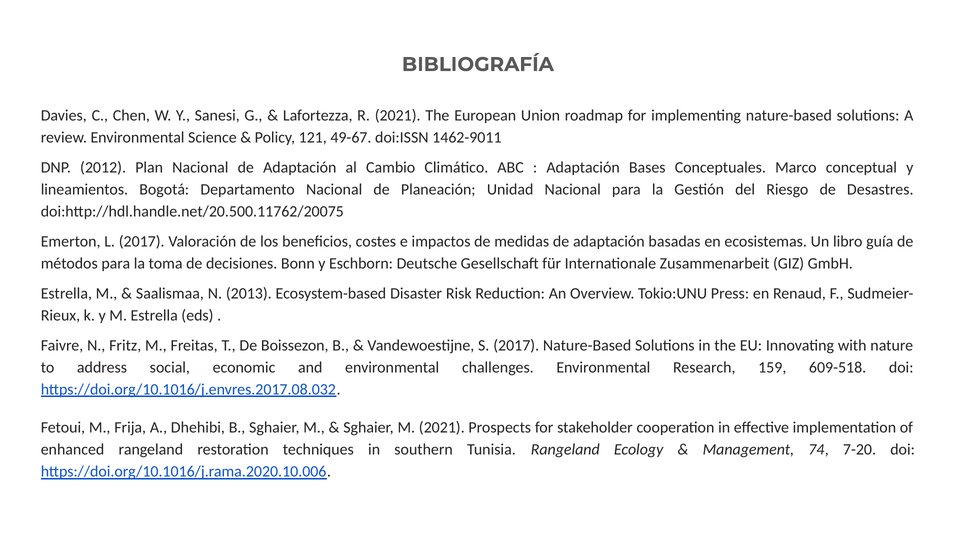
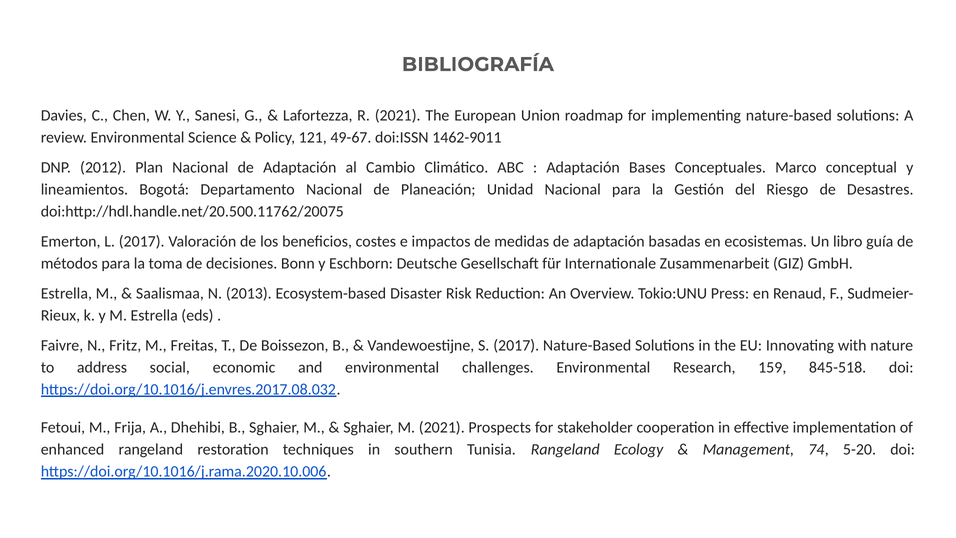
609-518: 609-518 -> 845-518
7-20: 7-20 -> 5-20
